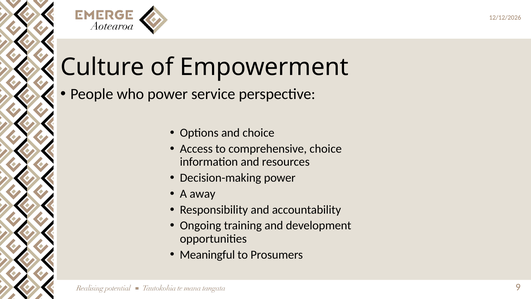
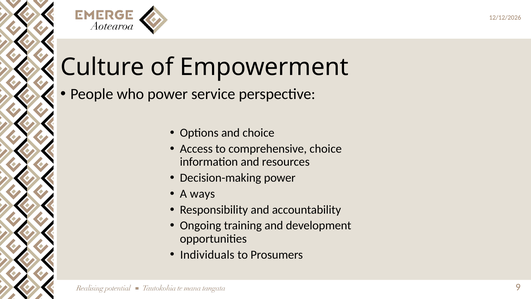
away: away -> ways
Meaningful: Meaningful -> Individuals
